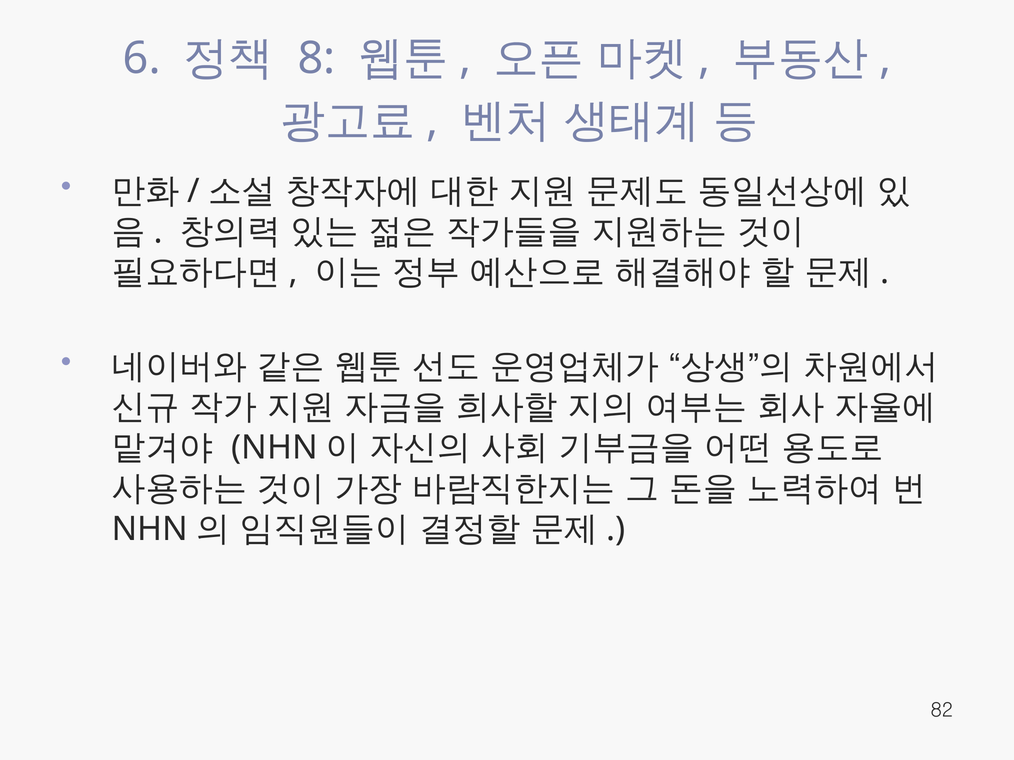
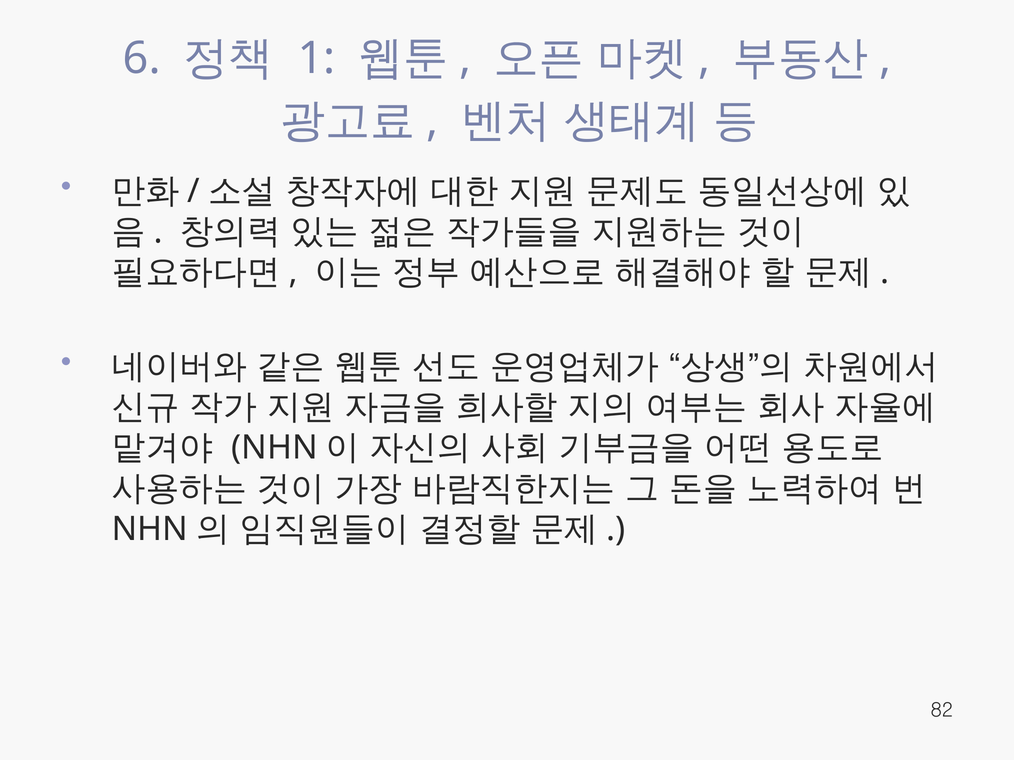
8: 8 -> 1
